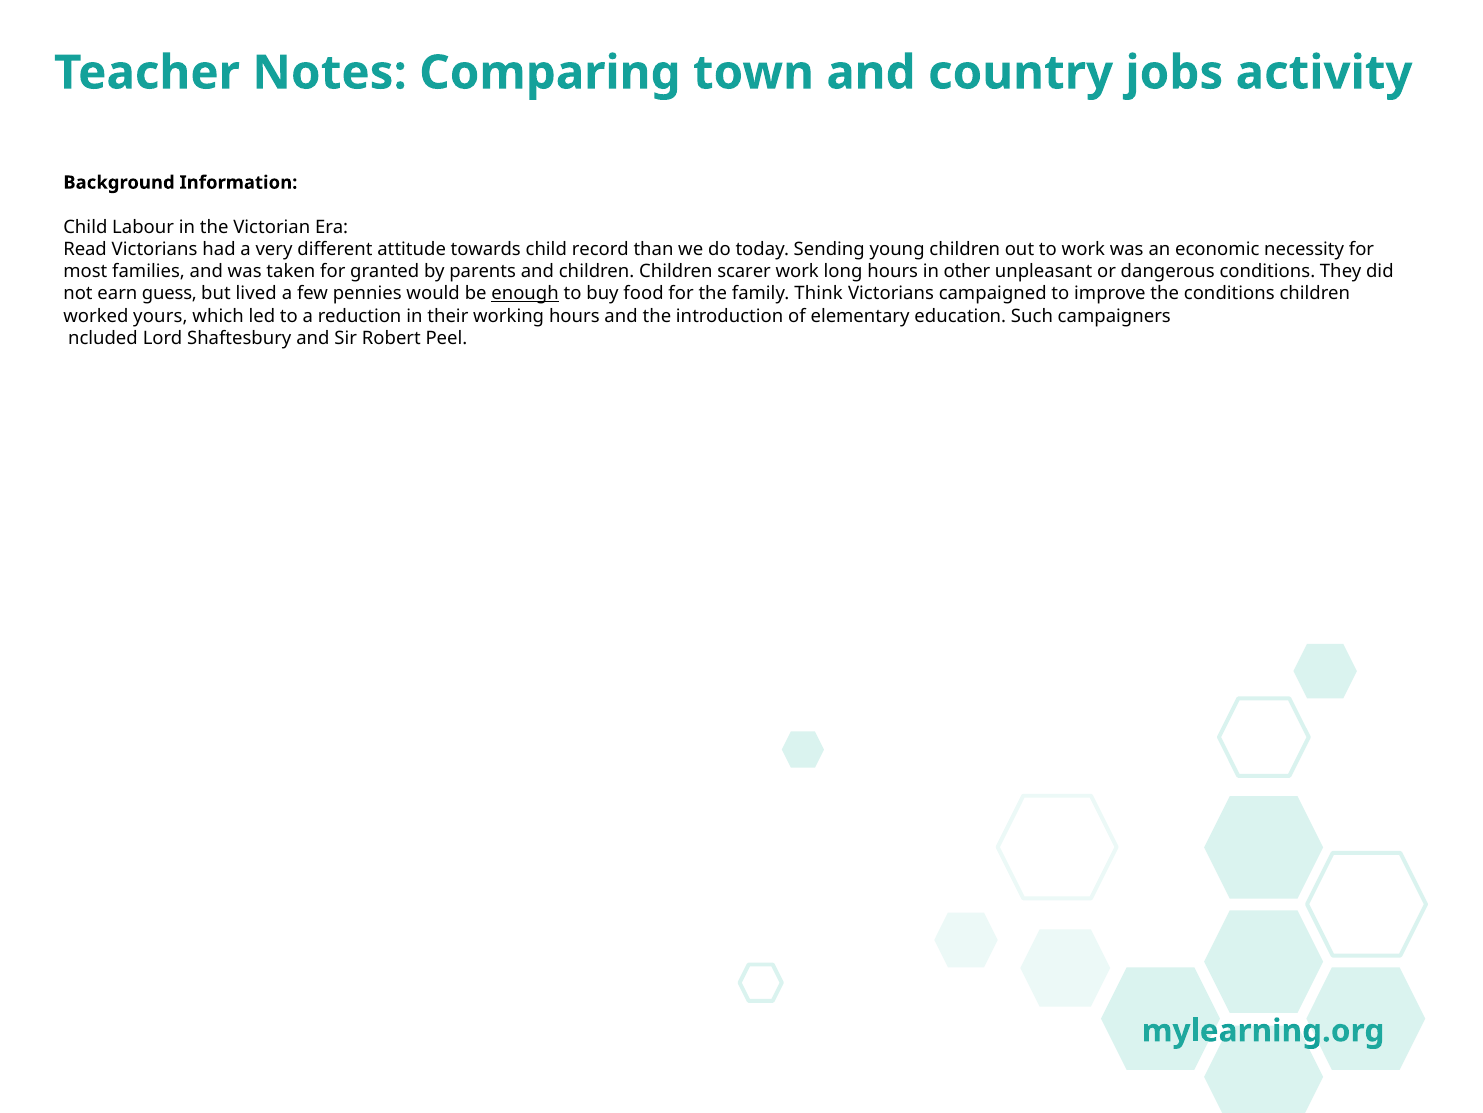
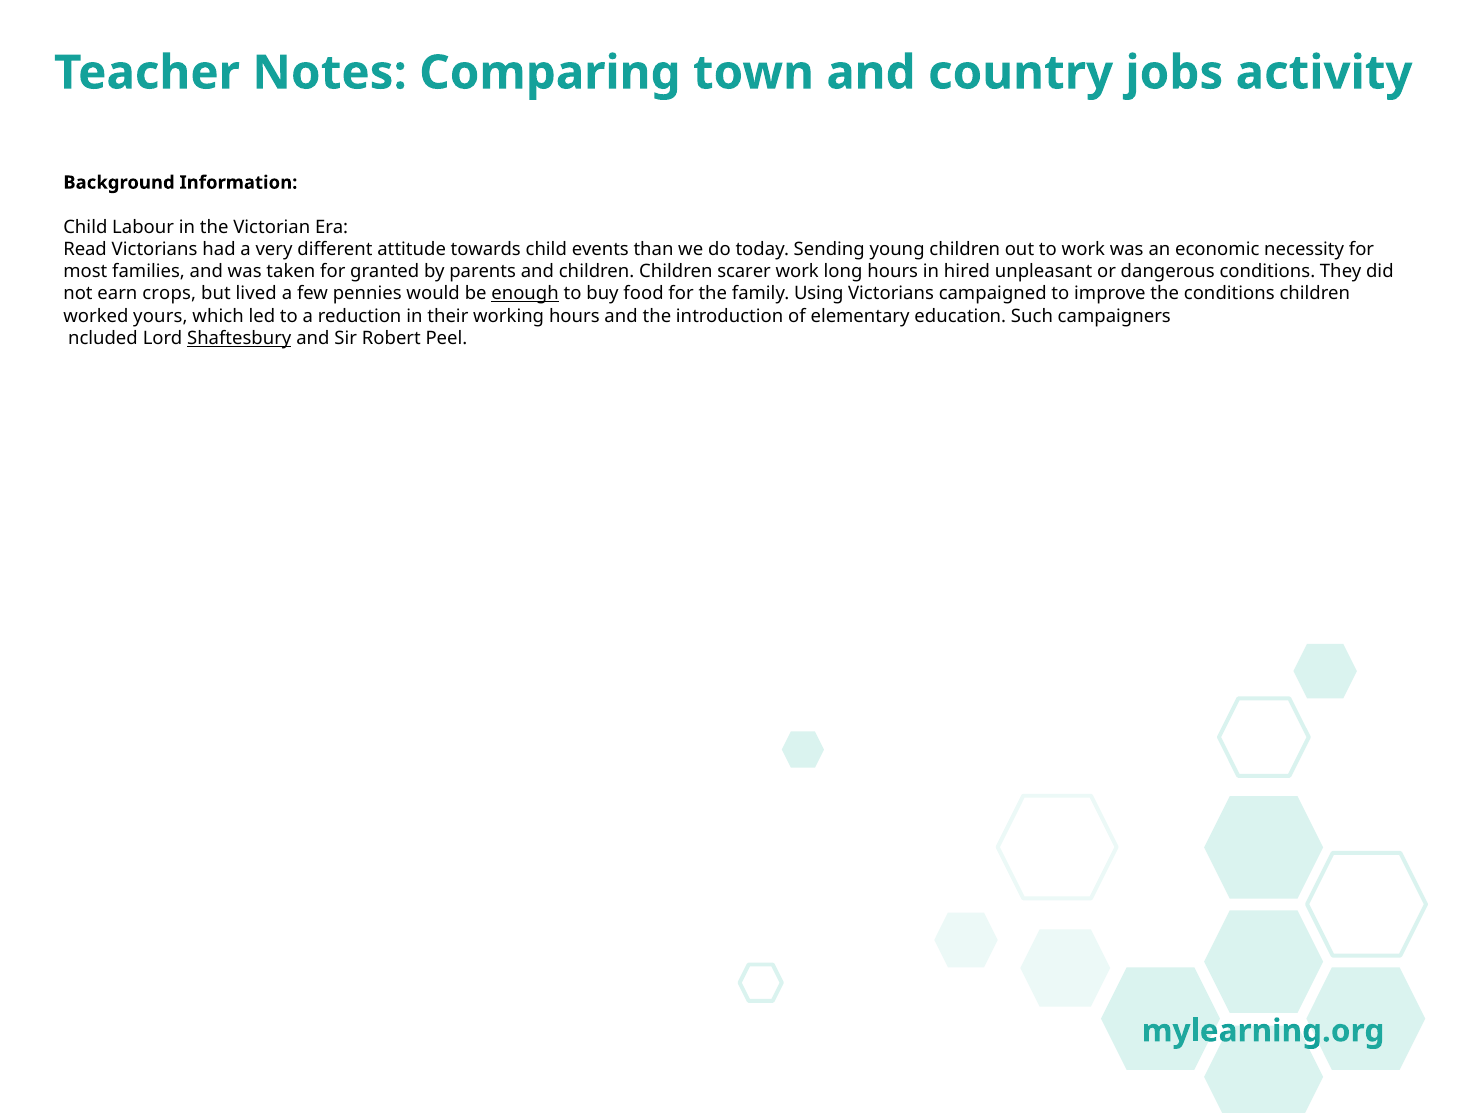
record: record -> events
other: other -> hired
guess: guess -> crops
Think: Think -> Using
Shaftesbury underline: none -> present
